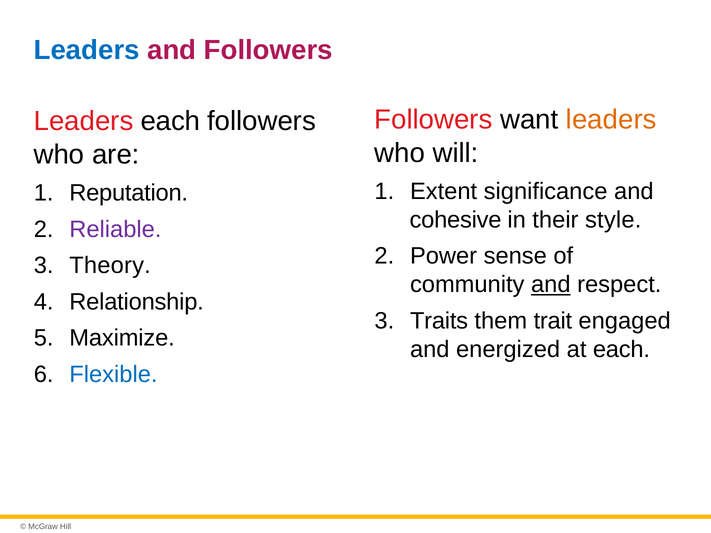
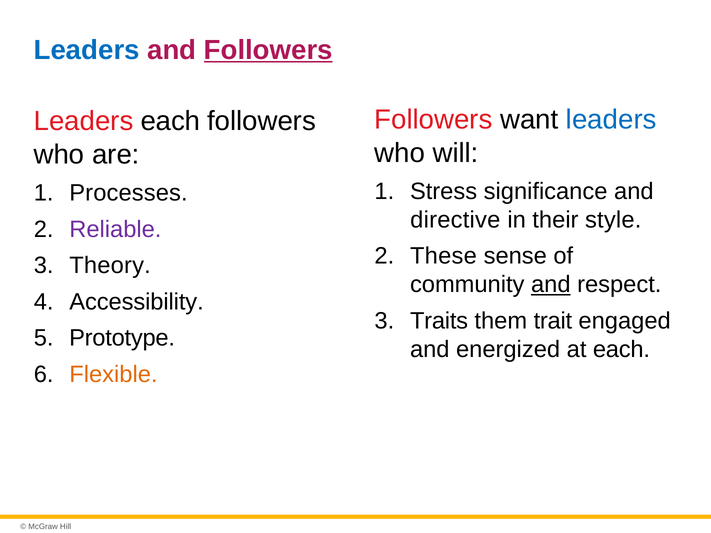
Followers at (268, 50) underline: none -> present
leaders at (611, 120) colour: orange -> blue
Extent: Extent -> Stress
Reputation: Reputation -> Processes
cohesive: cohesive -> directive
Power: Power -> These
Relationship: Relationship -> Accessibility
Maximize: Maximize -> Prototype
Flexible colour: blue -> orange
